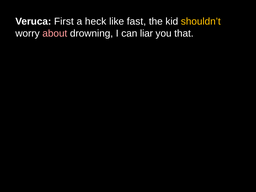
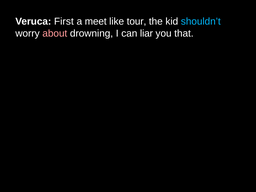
heck: heck -> meet
fast: fast -> tour
shouldn’t colour: yellow -> light blue
